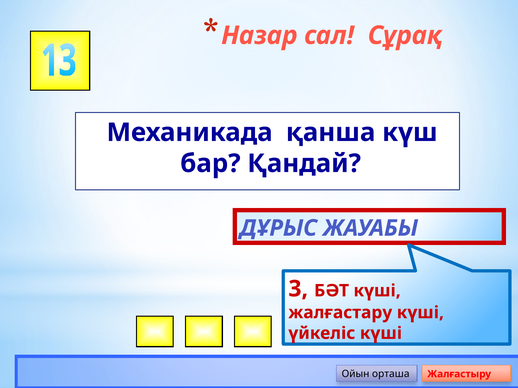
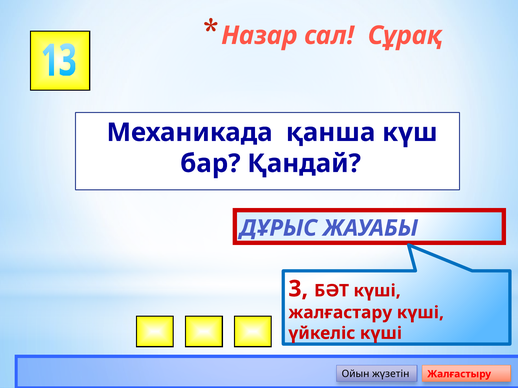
орташа: орташа -> жүзетін
